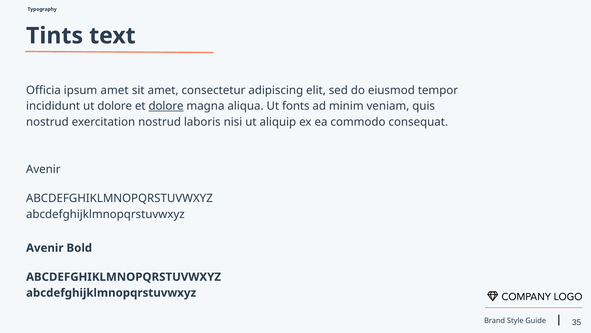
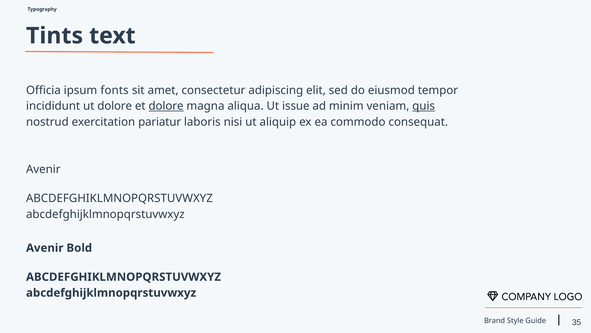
ipsum amet: amet -> fonts
fonts: fonts -> issue
quis underline: none -> present
exercitation nostrud: nostrud -> pariatur
